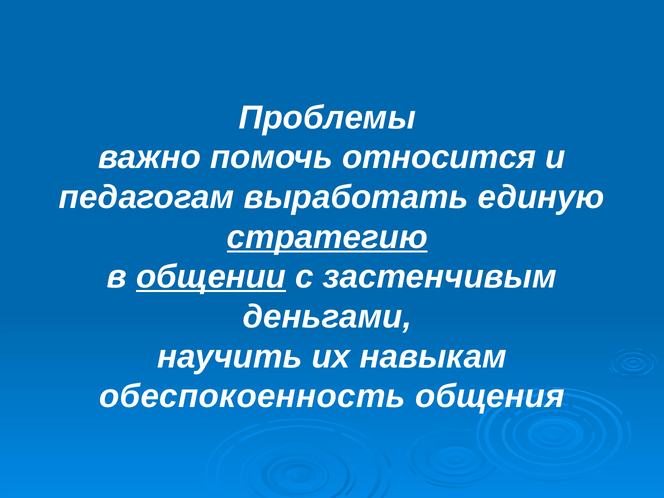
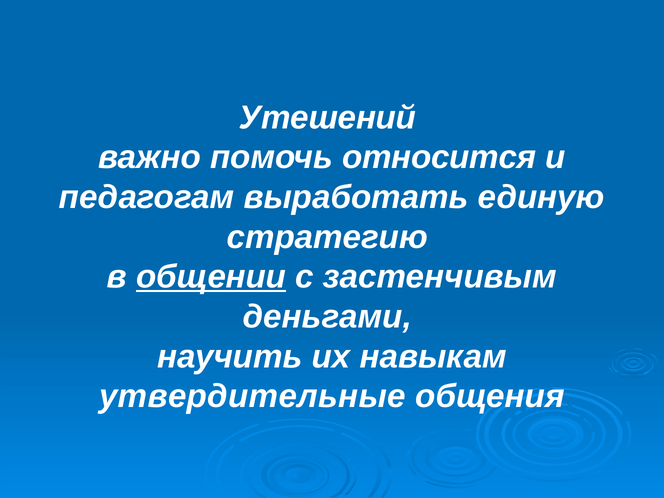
Проблемы: Проблемы -> Утешений
стратегию underline: present -> none
обеспокоенность: обеспокоенность -> утвердительные
